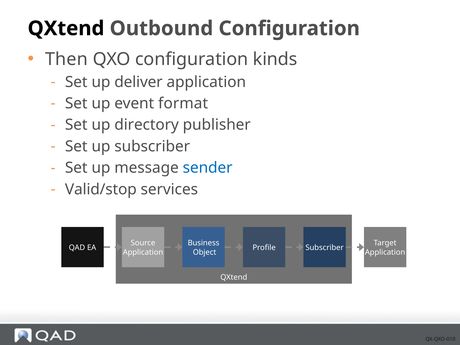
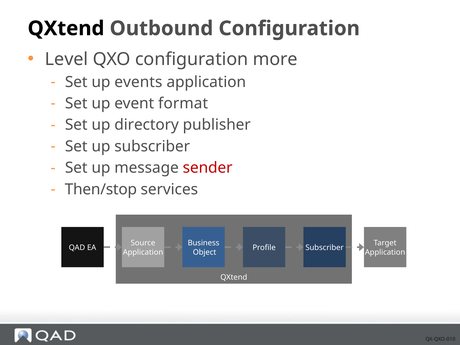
Then: Then -> Level
kinds: kinds -> more
deliver: deliver -> events
sender colour: blue -> red
Valid/stop: Valid/stop -> Then/stop
